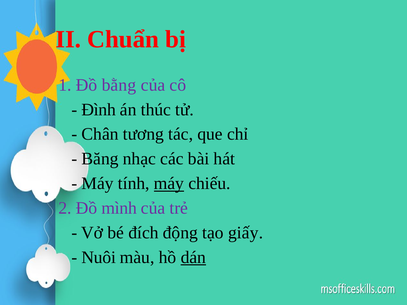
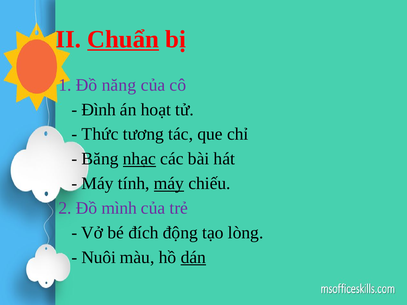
Chuẩn underline: none -> present
bằng: bằng -> năng
thúc: thúc -> hoạt
Chân: Chân -> Thức
nhạc underline: none -> present
giấy: giấy -> lòng
